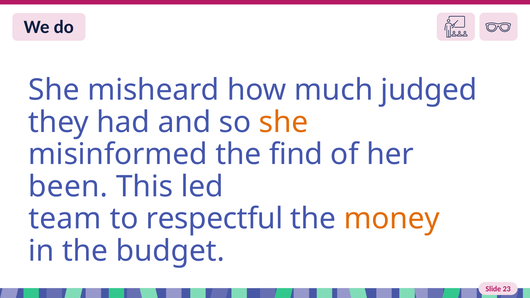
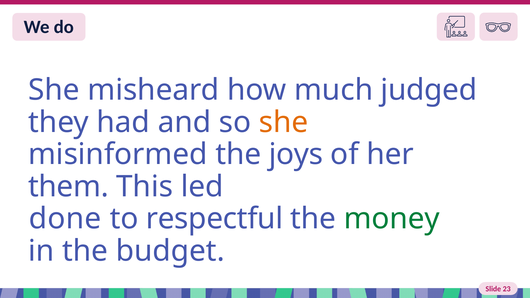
find: find -> joys
been: been -> them
team: team -> done
money colour: orange -> green
